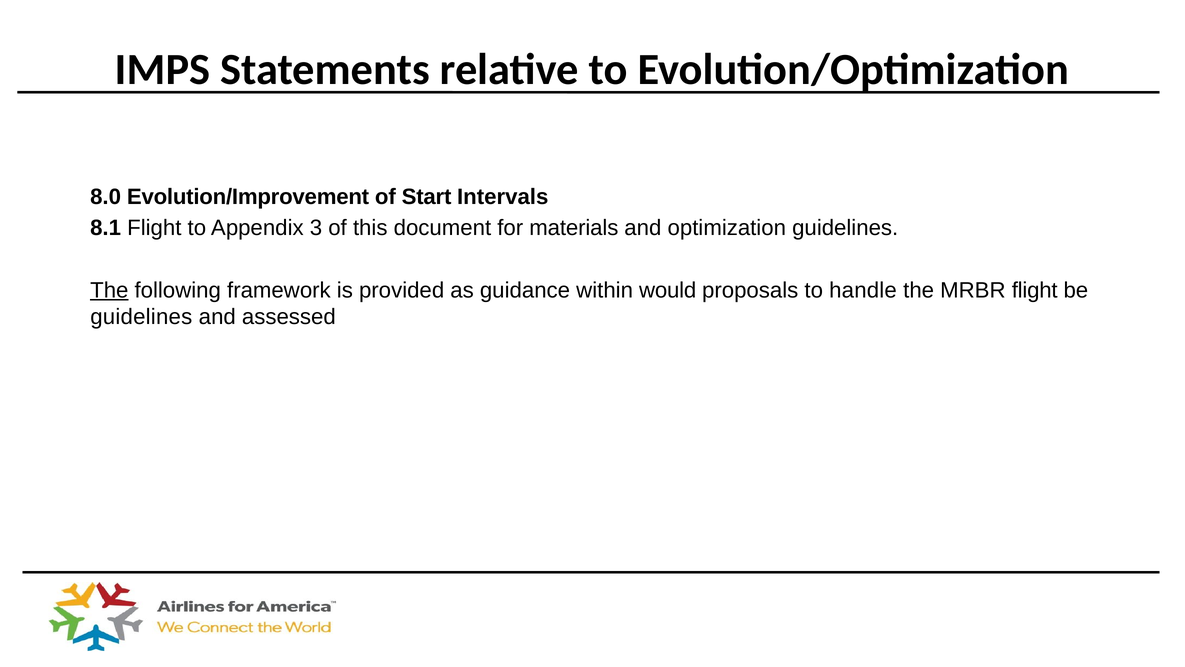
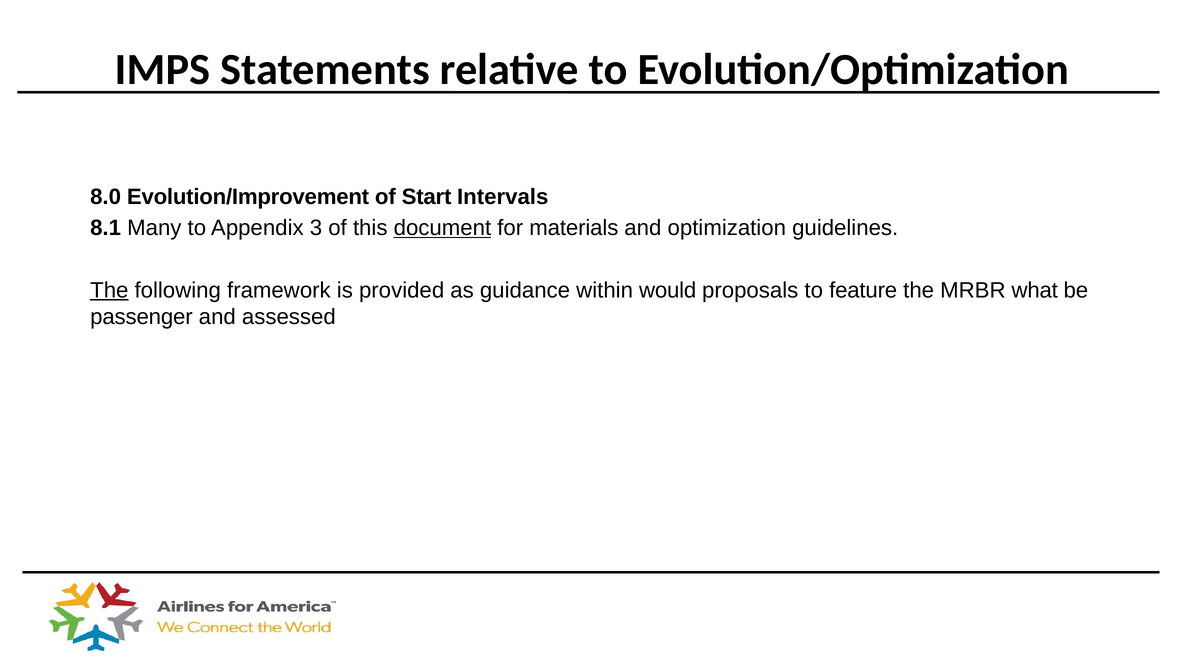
8.1 Flight: Flight -> Many
document underline: none -> present
handle: handle -> feature
MRBR flight: flight -> what
guidelines at (141, 317): guidelines -> passenger
